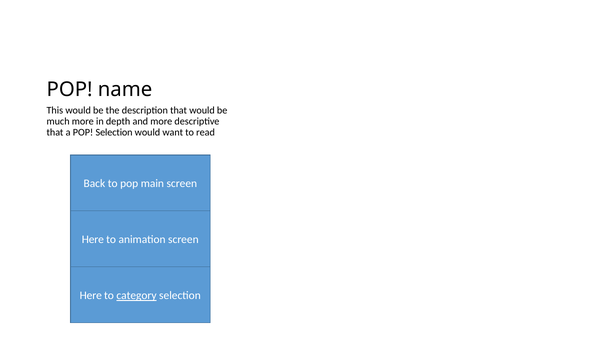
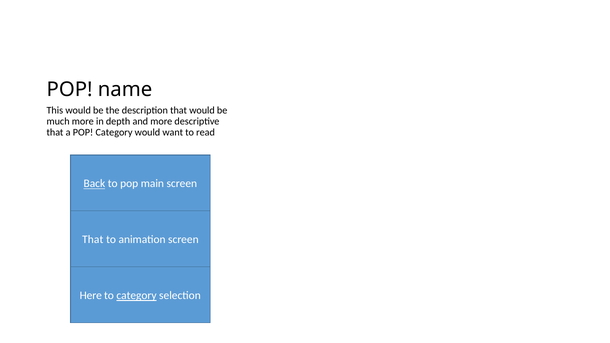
POP Selection: Selection -> Category
Back underline: none -> present
Here at (93, 240): Here -> That
